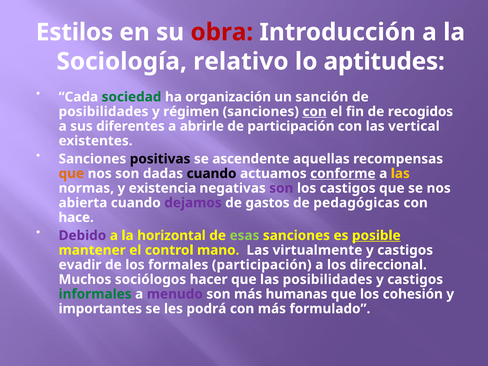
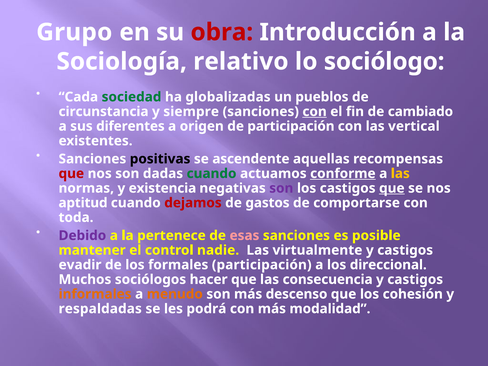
Estilos: Estilos -> Grupo
aptitudes: aptitudes -> sociólogo
organización: organización -> globalizadas
sanción: sanción -> pueblos
posibilidades at (103, 112): posibilidades -> circunstancia
régimen: régimen -> siempre
recogidos: recogidos -> cambiado
abrirle: abrirle -> origen
que at (71, 174) colour: orange -> red
cuando at (212, 174) colour: black -> green
que at (392, 188) underline: none -> present
abierta: abierta -> aptitud
dejamos colour: purple -> red
pedagógicas: pedagógicas -> comportarse
hace: hace -> toda
horizontal: horizontal -> pertenece
esas colour: light green -> pink
posible underline: present -> none
mano: mano -> nadie
las posibilidades: posibilidades -> consecuencia
informales colour: green -> orange
menudo colour: purple -> orange
humanas: humanas -> descenso
importantes: importantes -> respaldadas
formulado: formulado -> modalidad
